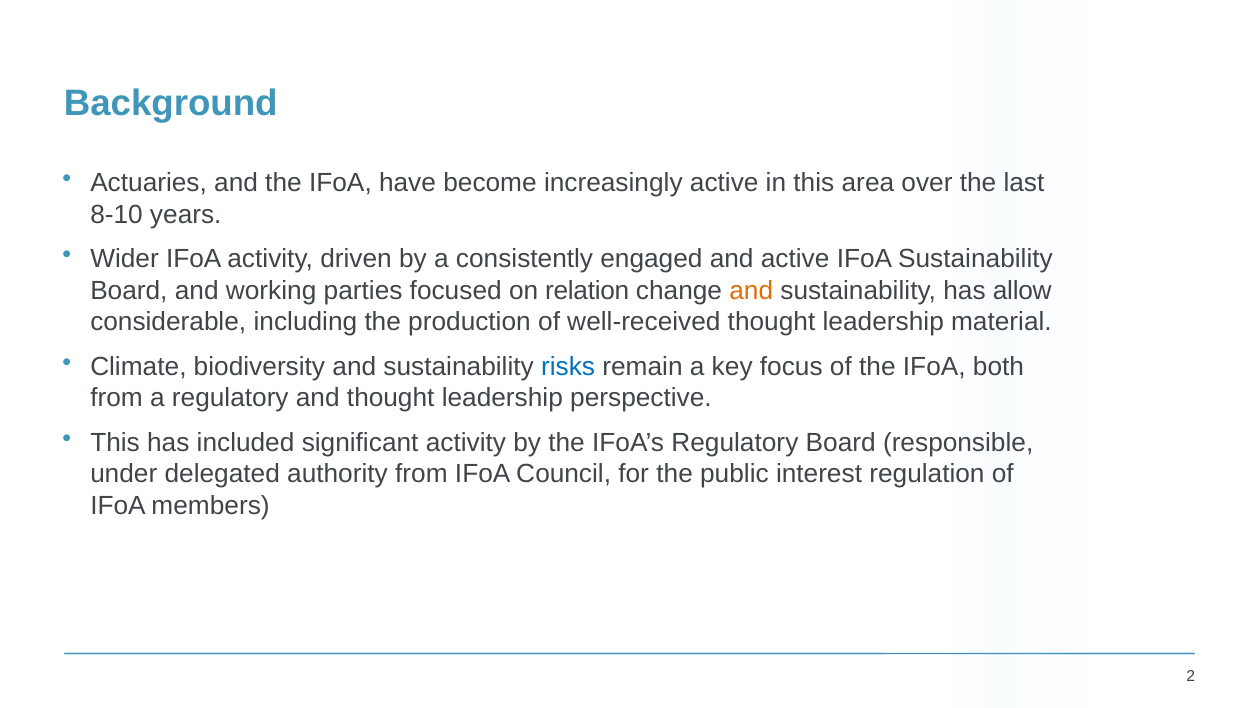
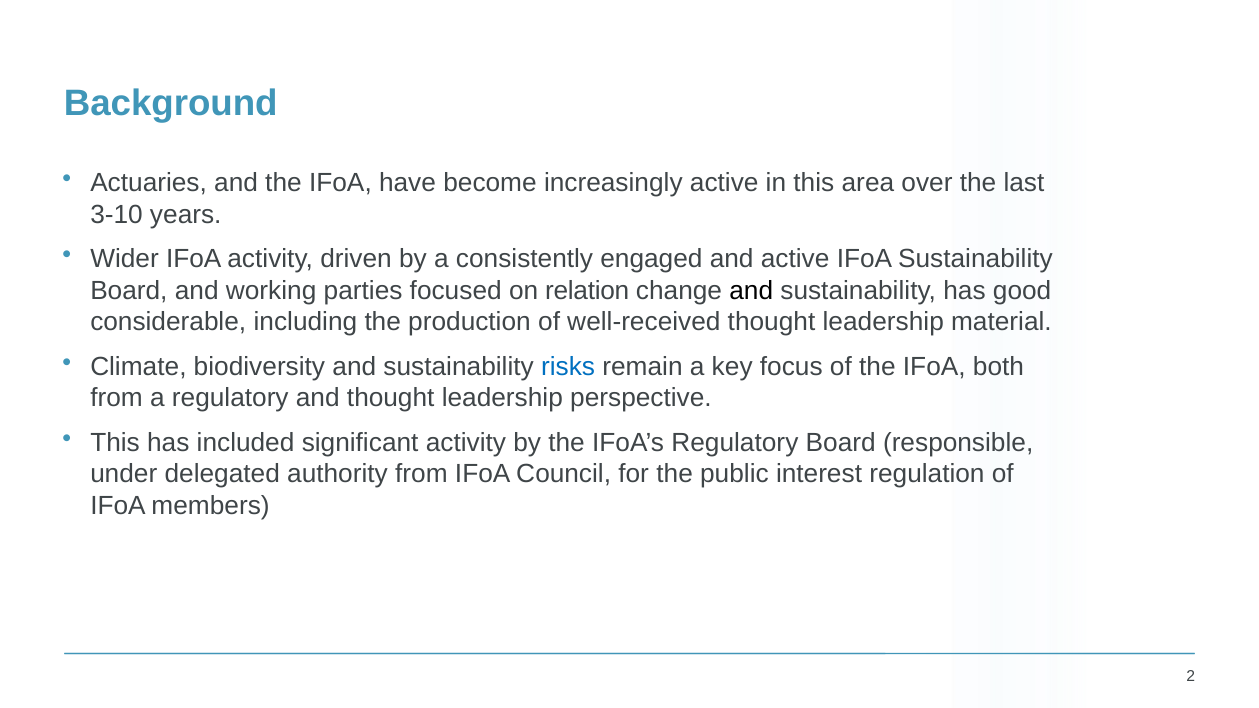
8-10: 8-10 -> 3-10
and at (751, 291) colour: orange -> black
allow: allow -> good
